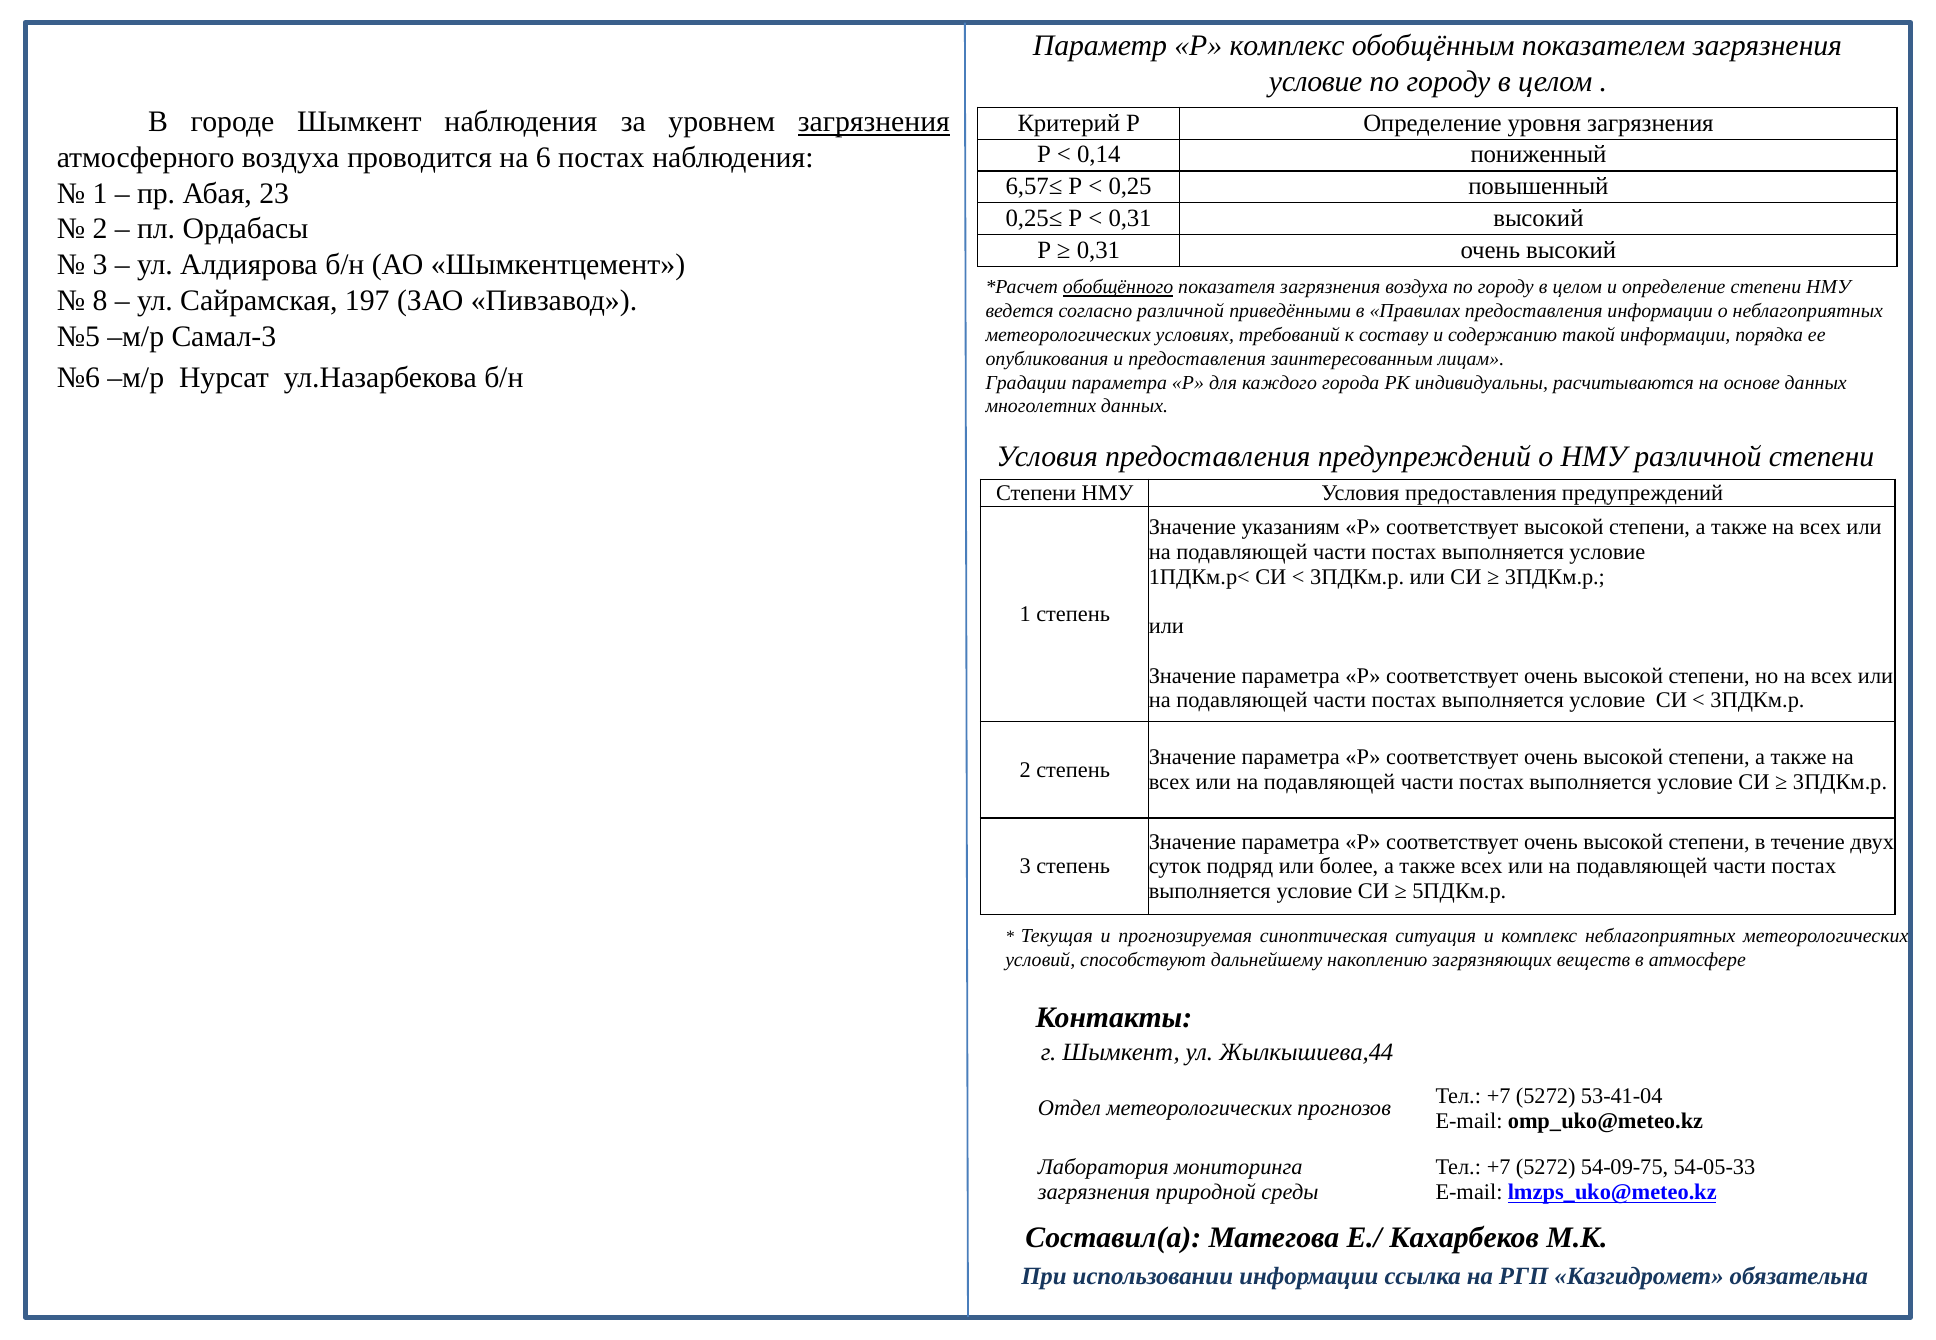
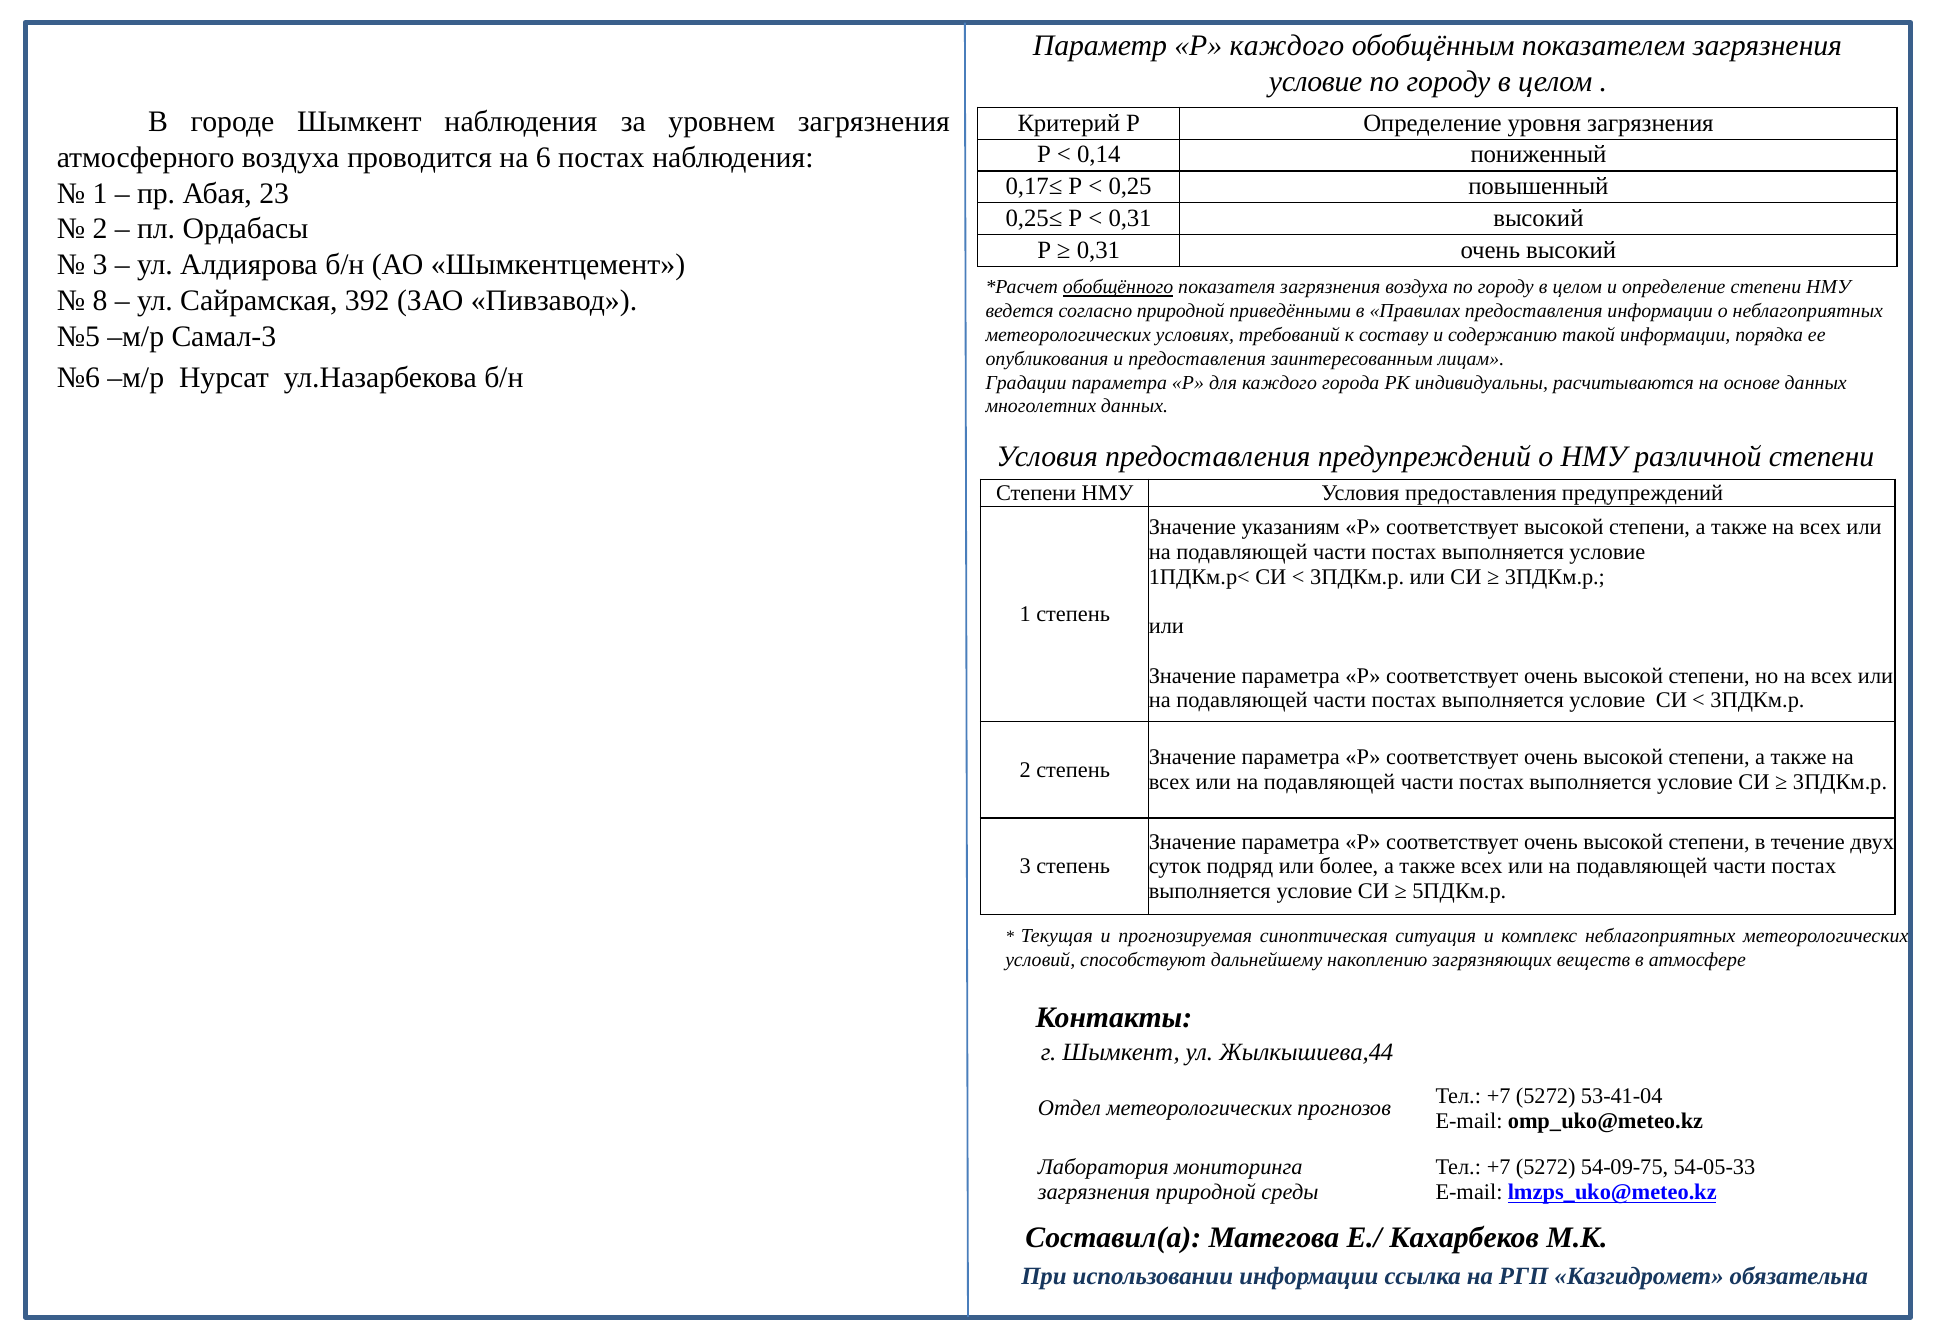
Р комплекс: комплекс -> каждого
загрязнения at (874, 122) underline: present -> none
6,57≤: 6,57≤ -> 0,17≤
197: 197 -> 392
согласно различной: различной -> природной
